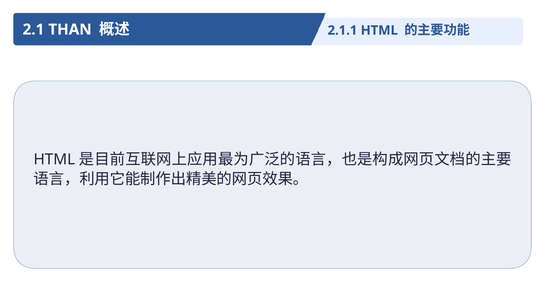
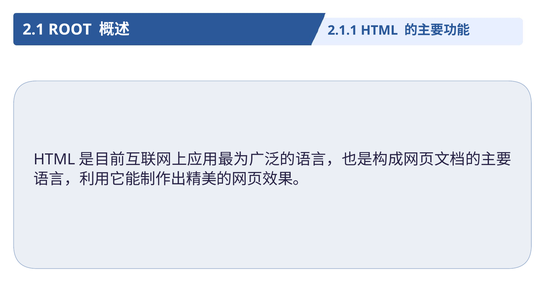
THAN: THAN -> ROOT
